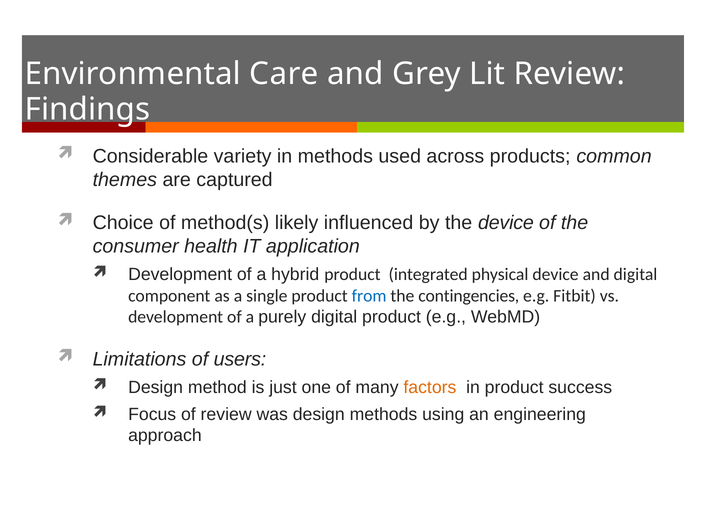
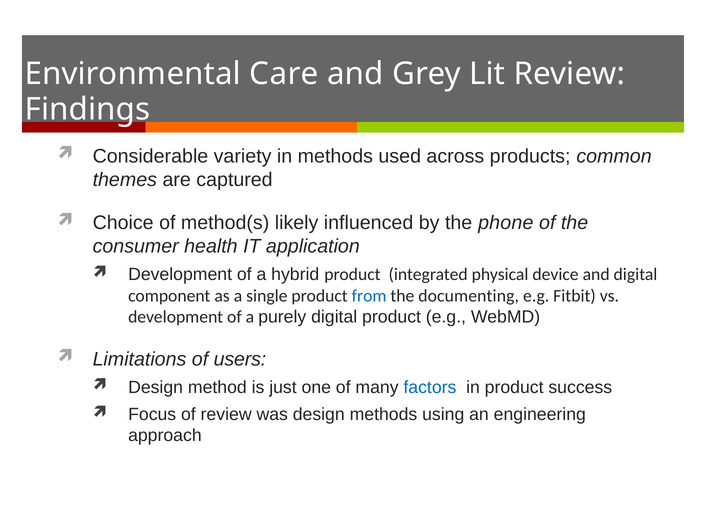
the device: device -> phone
contingencies: contingencies -> documenting
factors colour: orange -> blue
